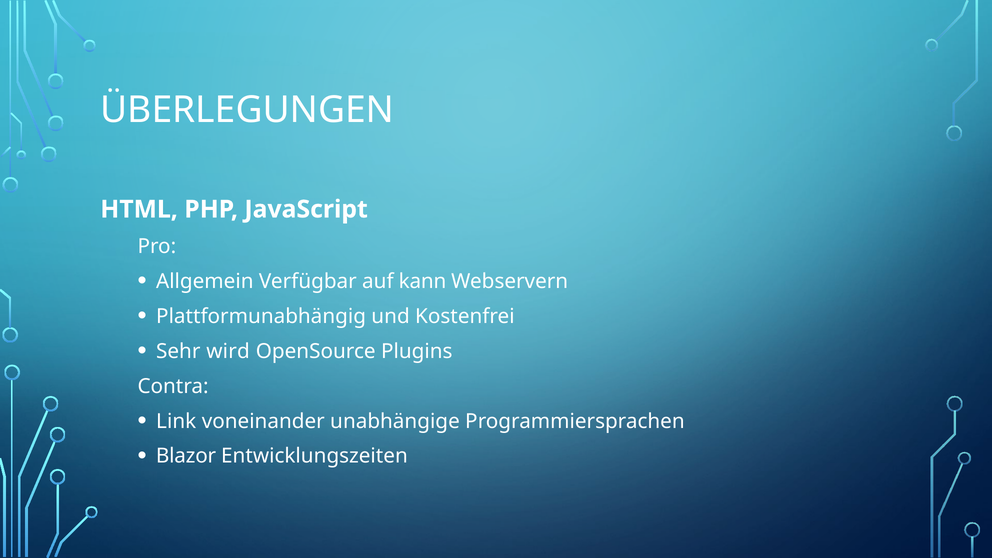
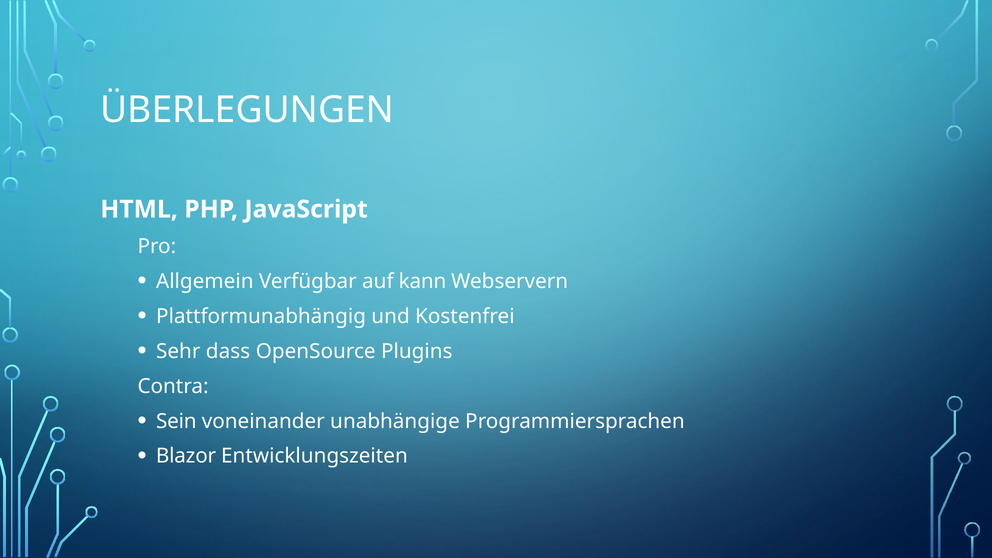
wird: wird -> dass
Link: Link -> Sein
